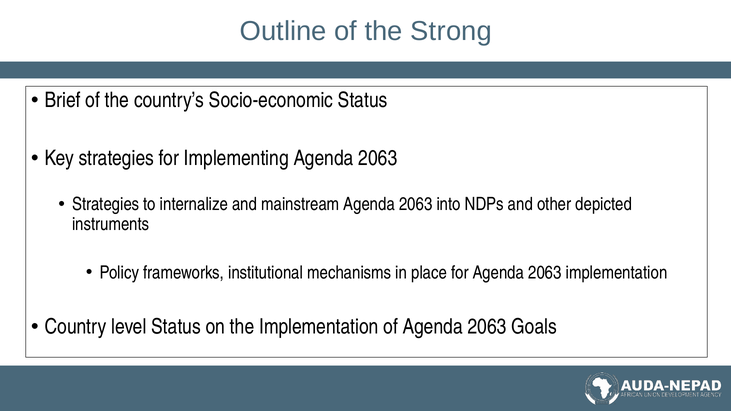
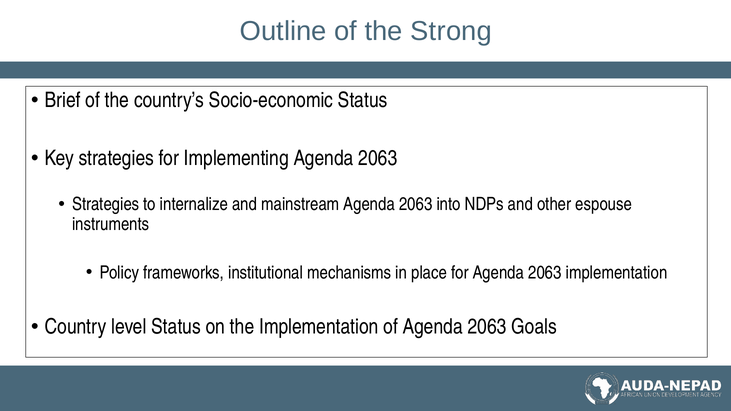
depicted: depicted -> espouse
